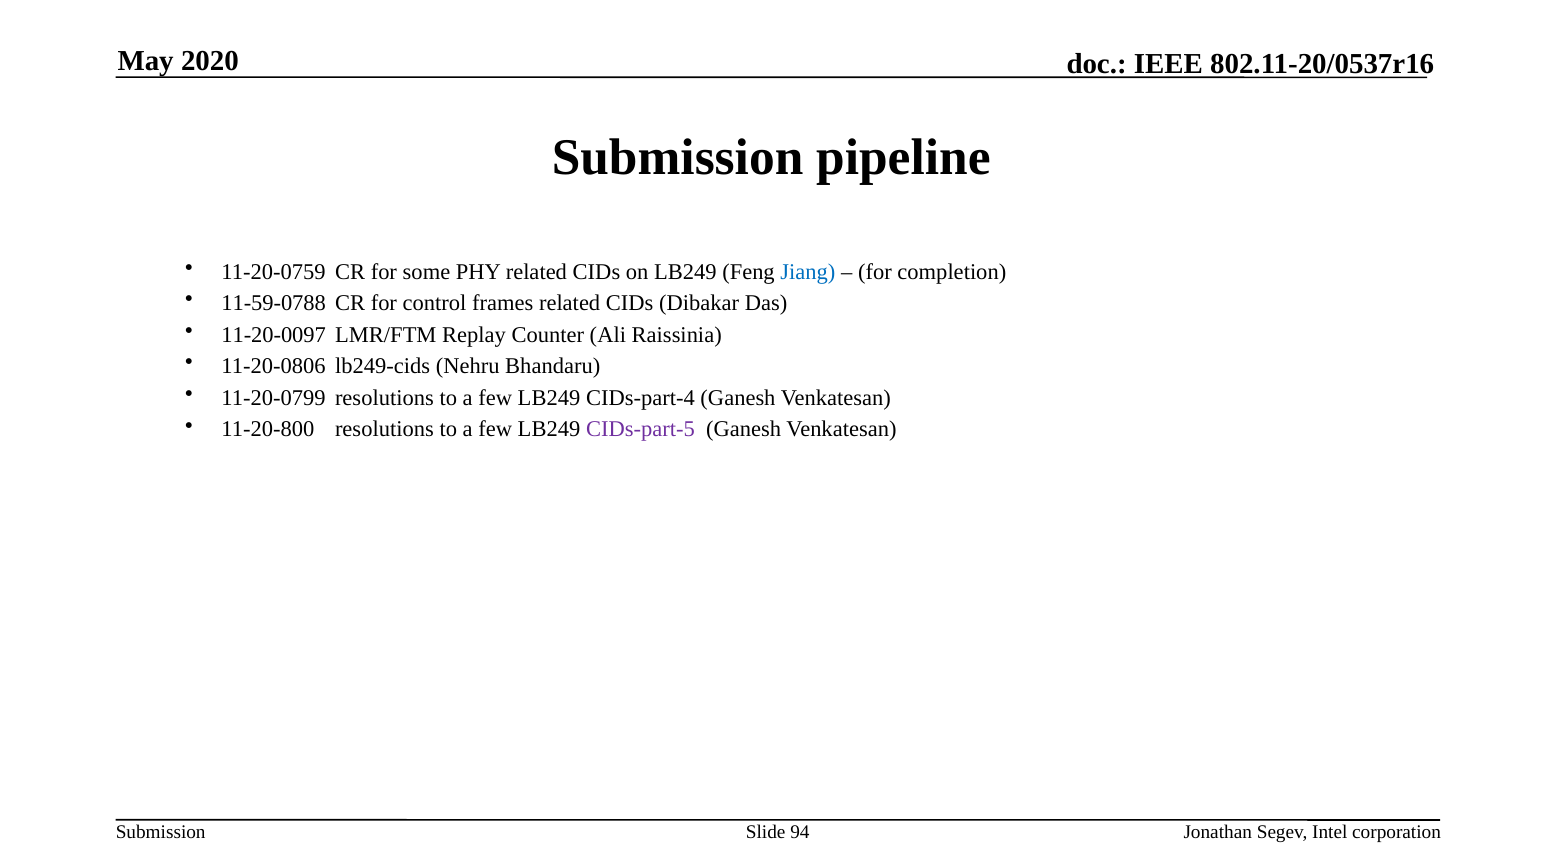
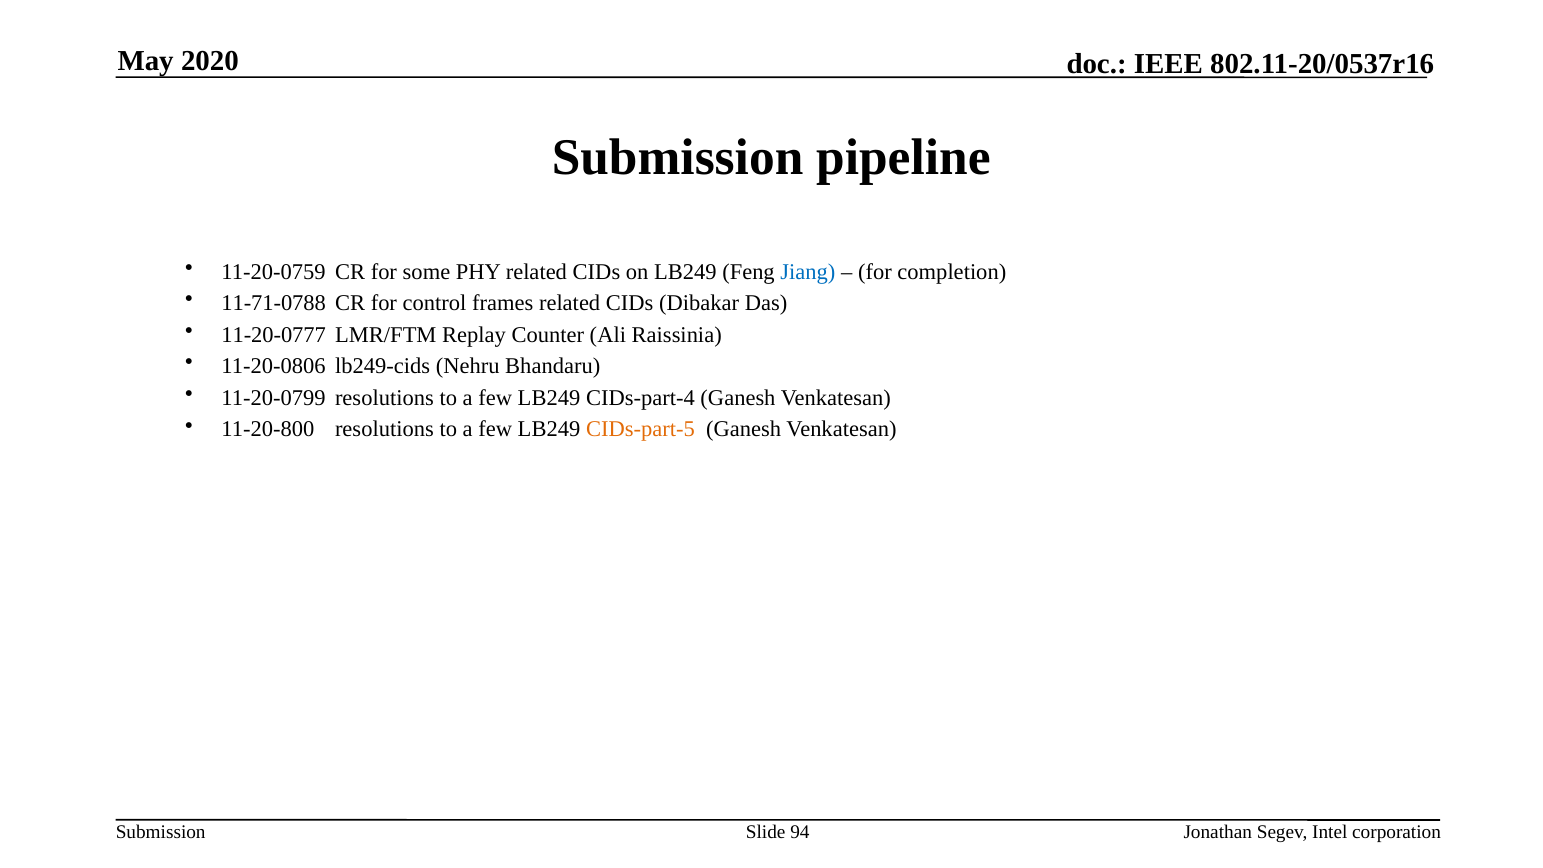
11-59-0788: 11-59-0788 -> 11-71-0788
11-20-0097: 11-20-0097 -> 11-20-0777
CIDs-part-5 colour: purple -> orange
